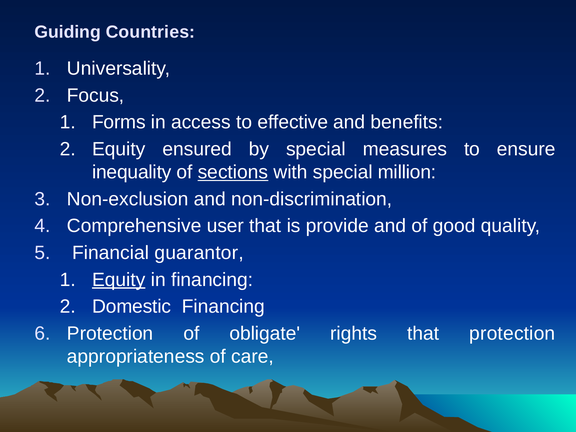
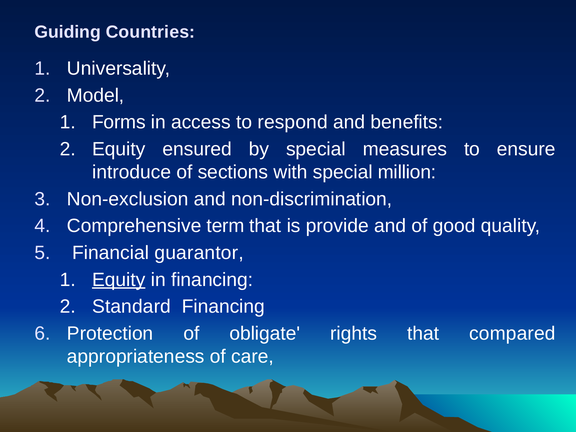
Focus: Focus -> Model
effective: effective -> respond
inequality: inequality -> introduce
sections underline: present -> none
user: user -> term
Domestic: Domestic -> Standard
that protection: protection -> compared
